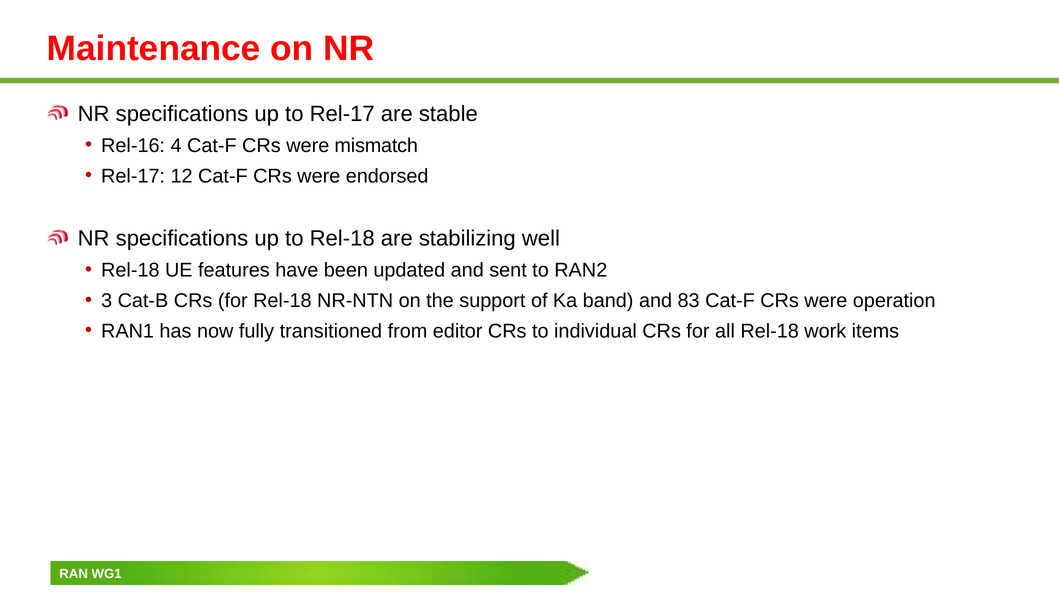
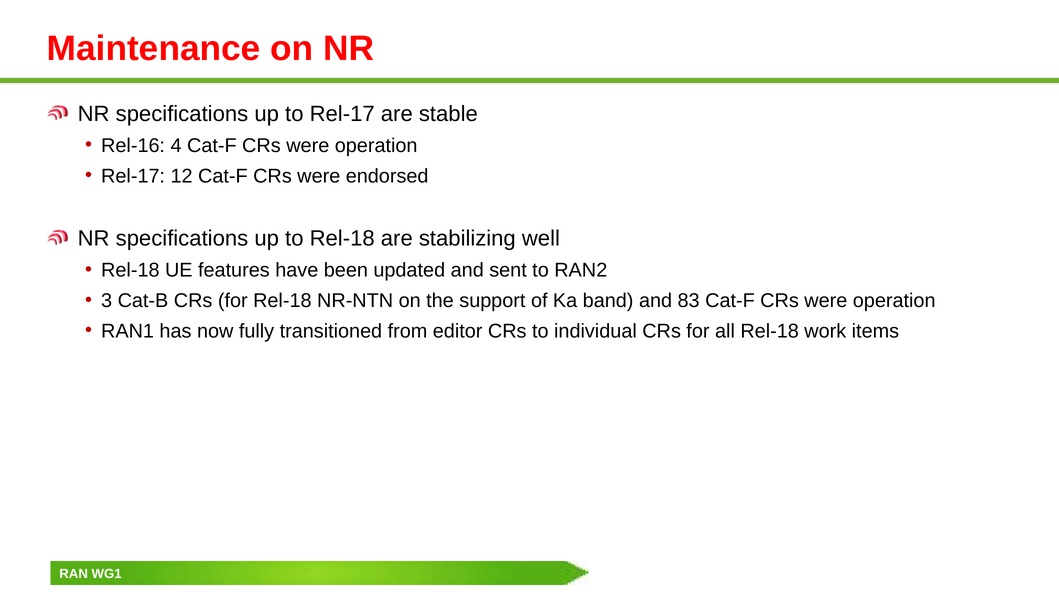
mismatch at (376, 145): mismatch -> operation
